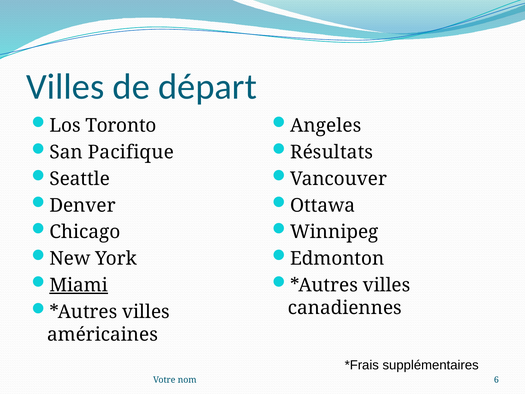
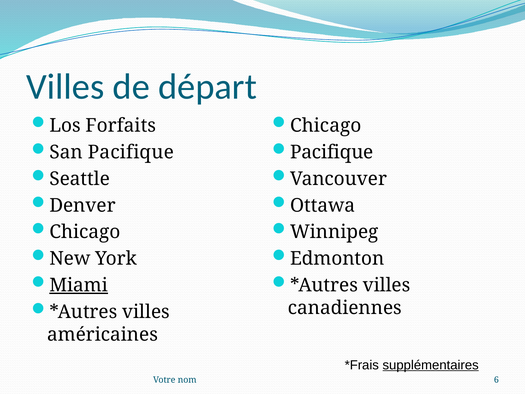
Toronto: Toronto -> Forfaits
Angeles at (326, 126): Angeles -> Chicago
Résultats at (332, 152): Résultats -> Pacifique
supplémentaires underline: none -> present
